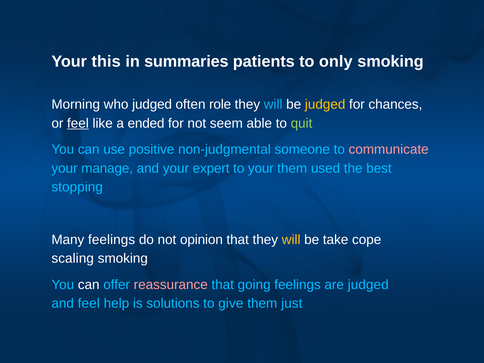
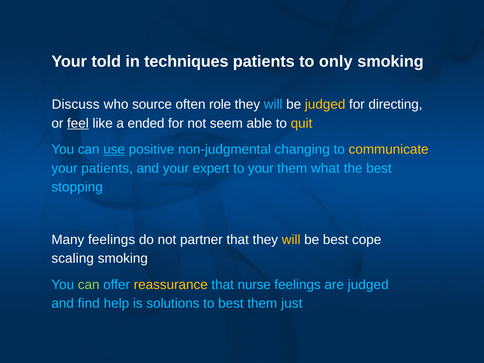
this: this -> told
summaries: summaries -> techniques
Morning: Morning -> Discuss
who judged: judged -> source
chances: chances -> directing
quit colour: light green -> yellow
use underline: none -> present
someone: someone -> changing
communicate colour: pink -> yellow
your manage: manage -> patients
used: used -> what
opinion: opinion -> partner
be take: take -> best
can at (89, 285) colour: white -> light green
reassurance colour: pink -> yellow
going: going -> nurse
and feel: feel -> find
to give: give -> best
